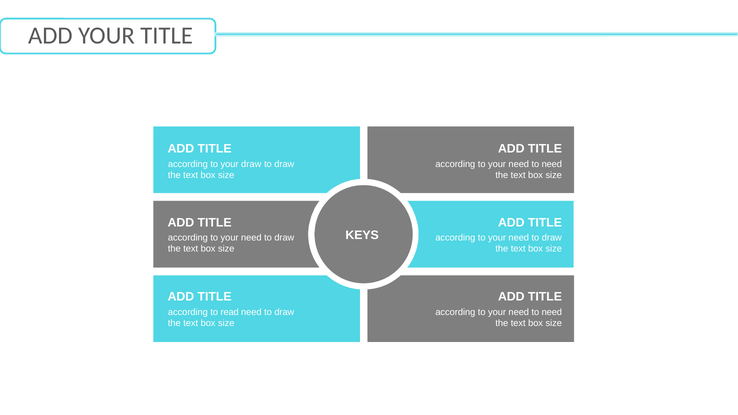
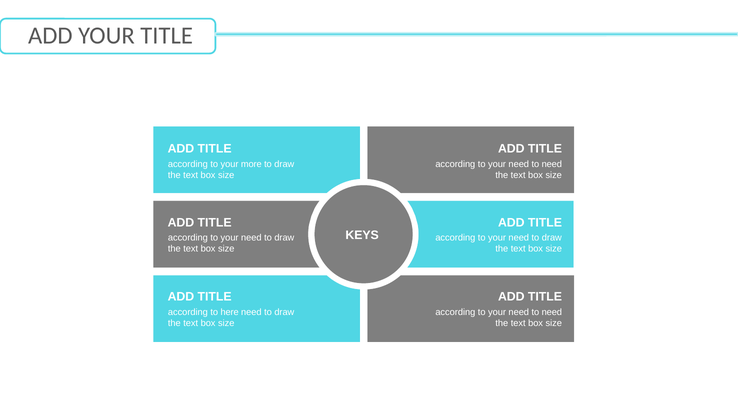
your draw: draw -> more
read: read -> here
